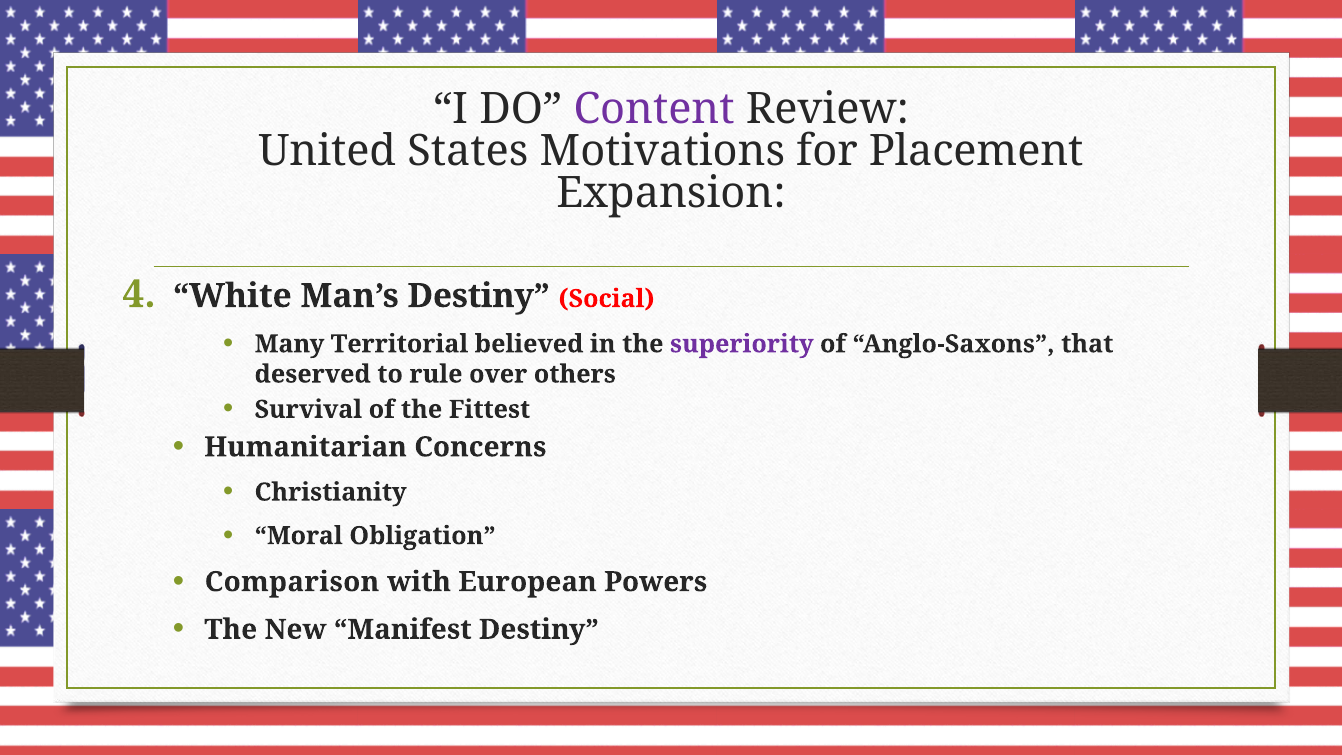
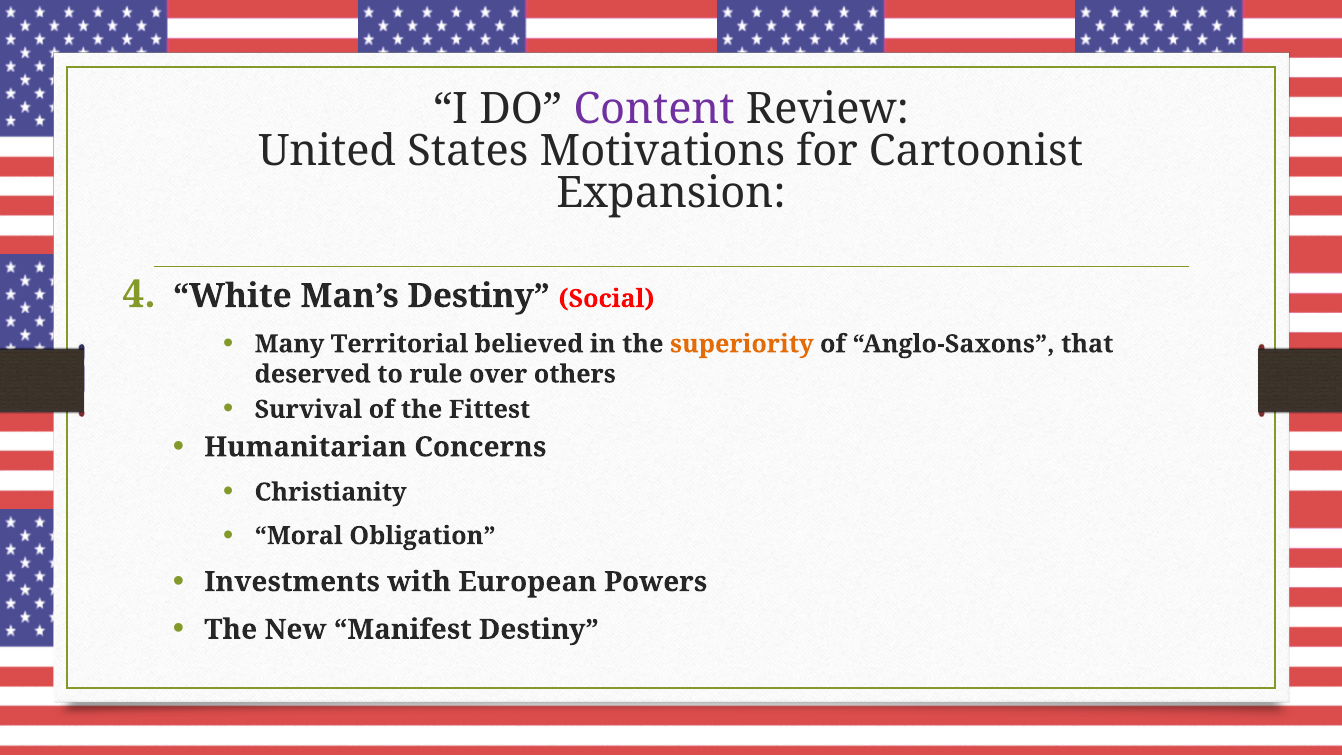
Placement: Placement -> Cartoonist
superiority colour: purple -> orange
Comparison: Comparison -> Investments
